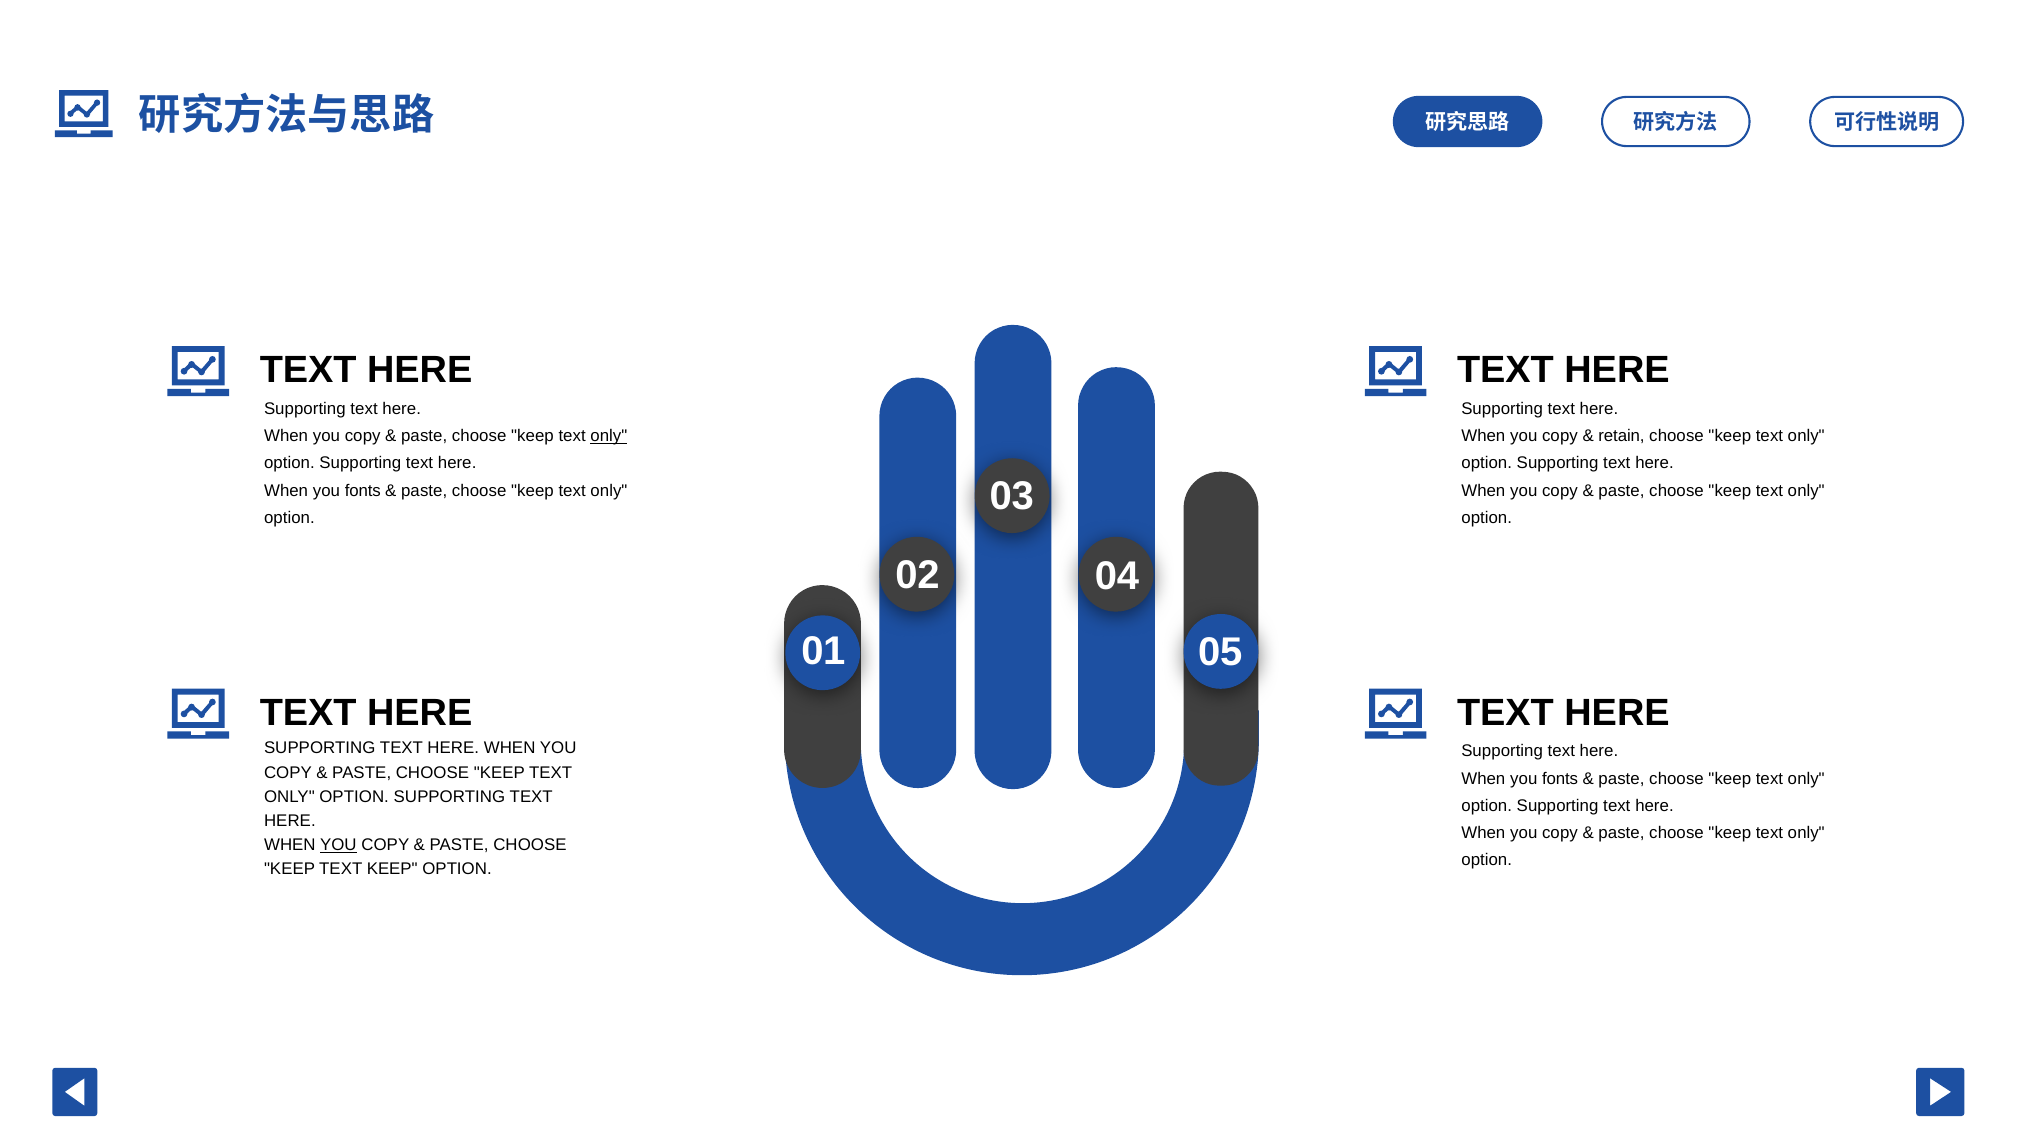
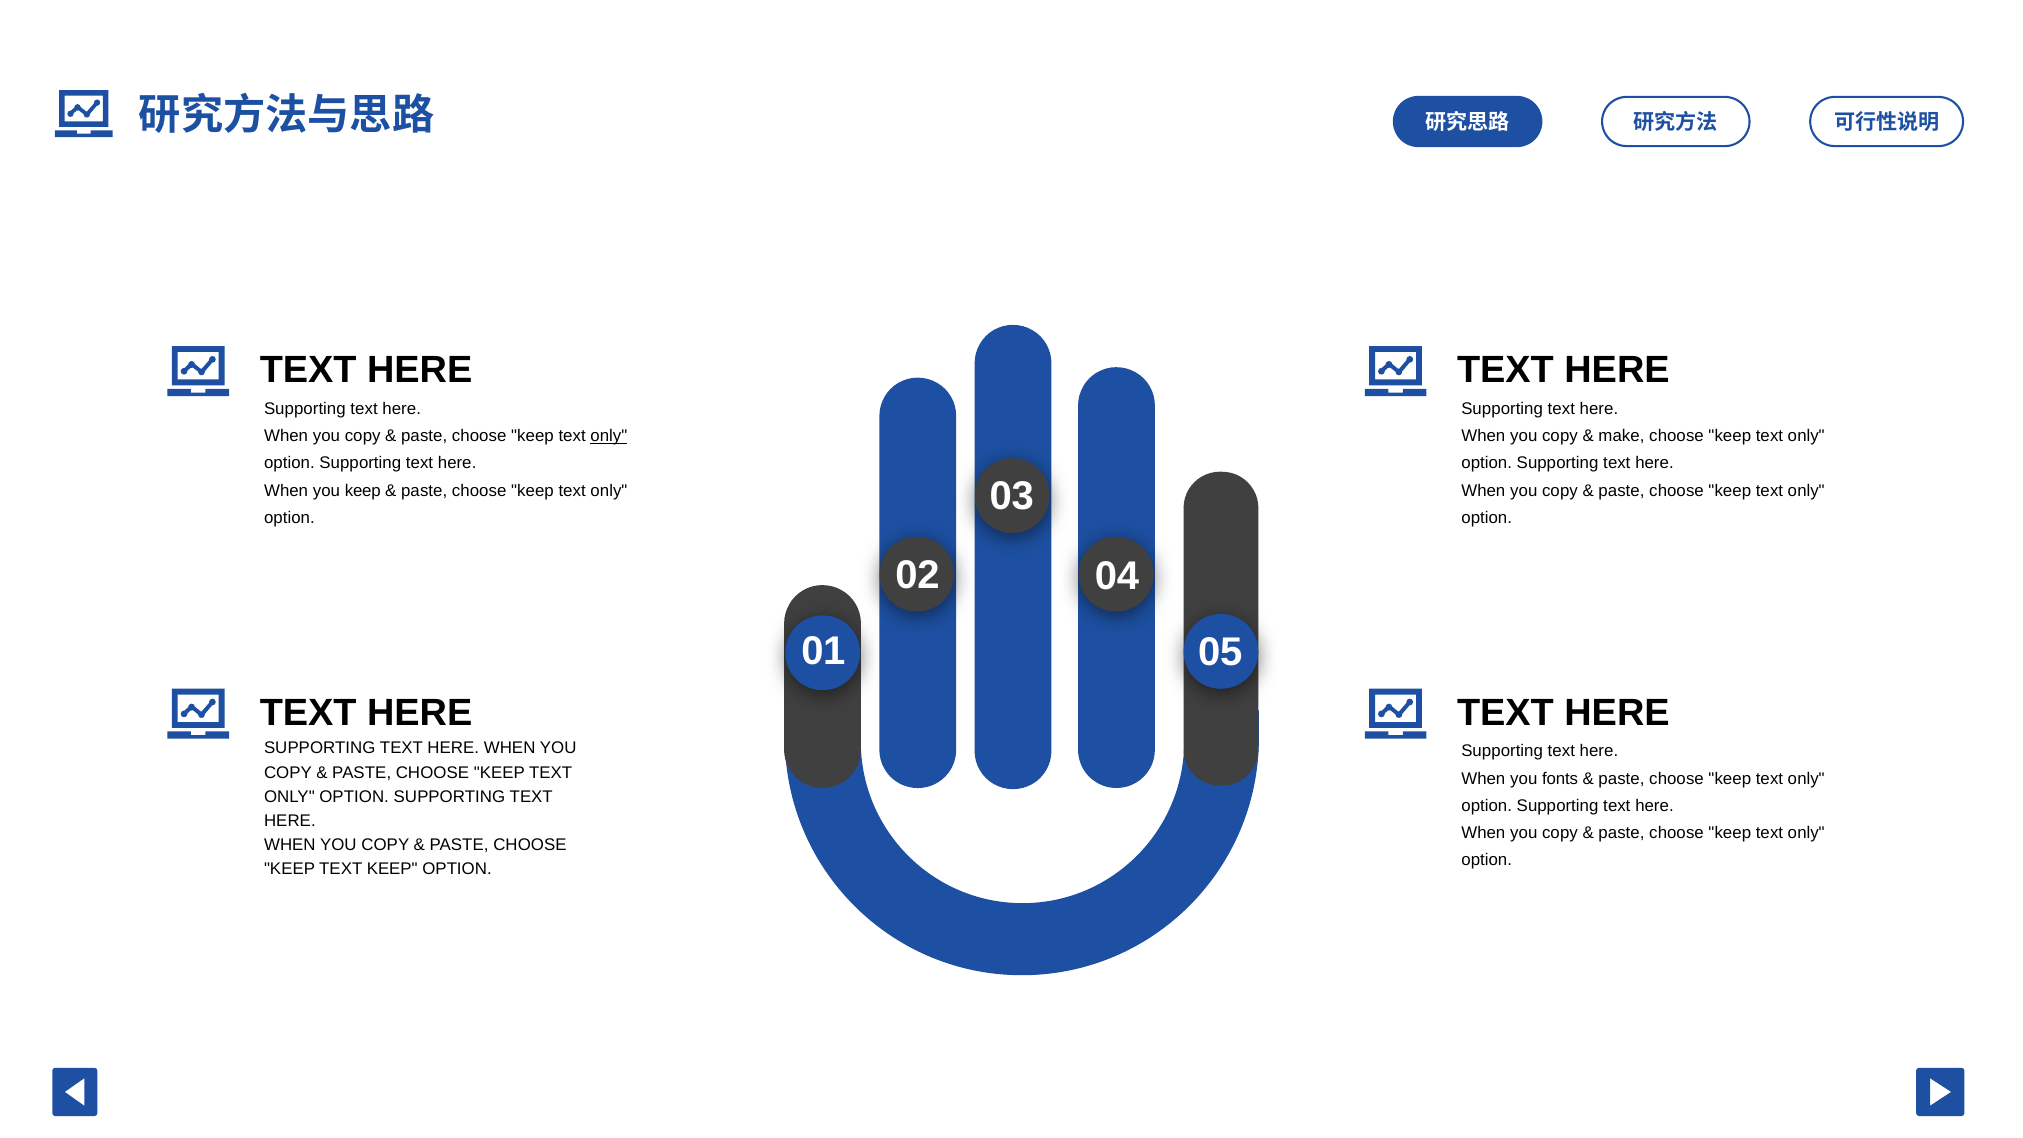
retain: retain -> make
fonts at (363, 490): fonts -> keep
YOU at (338, 845) underline: present -> none
